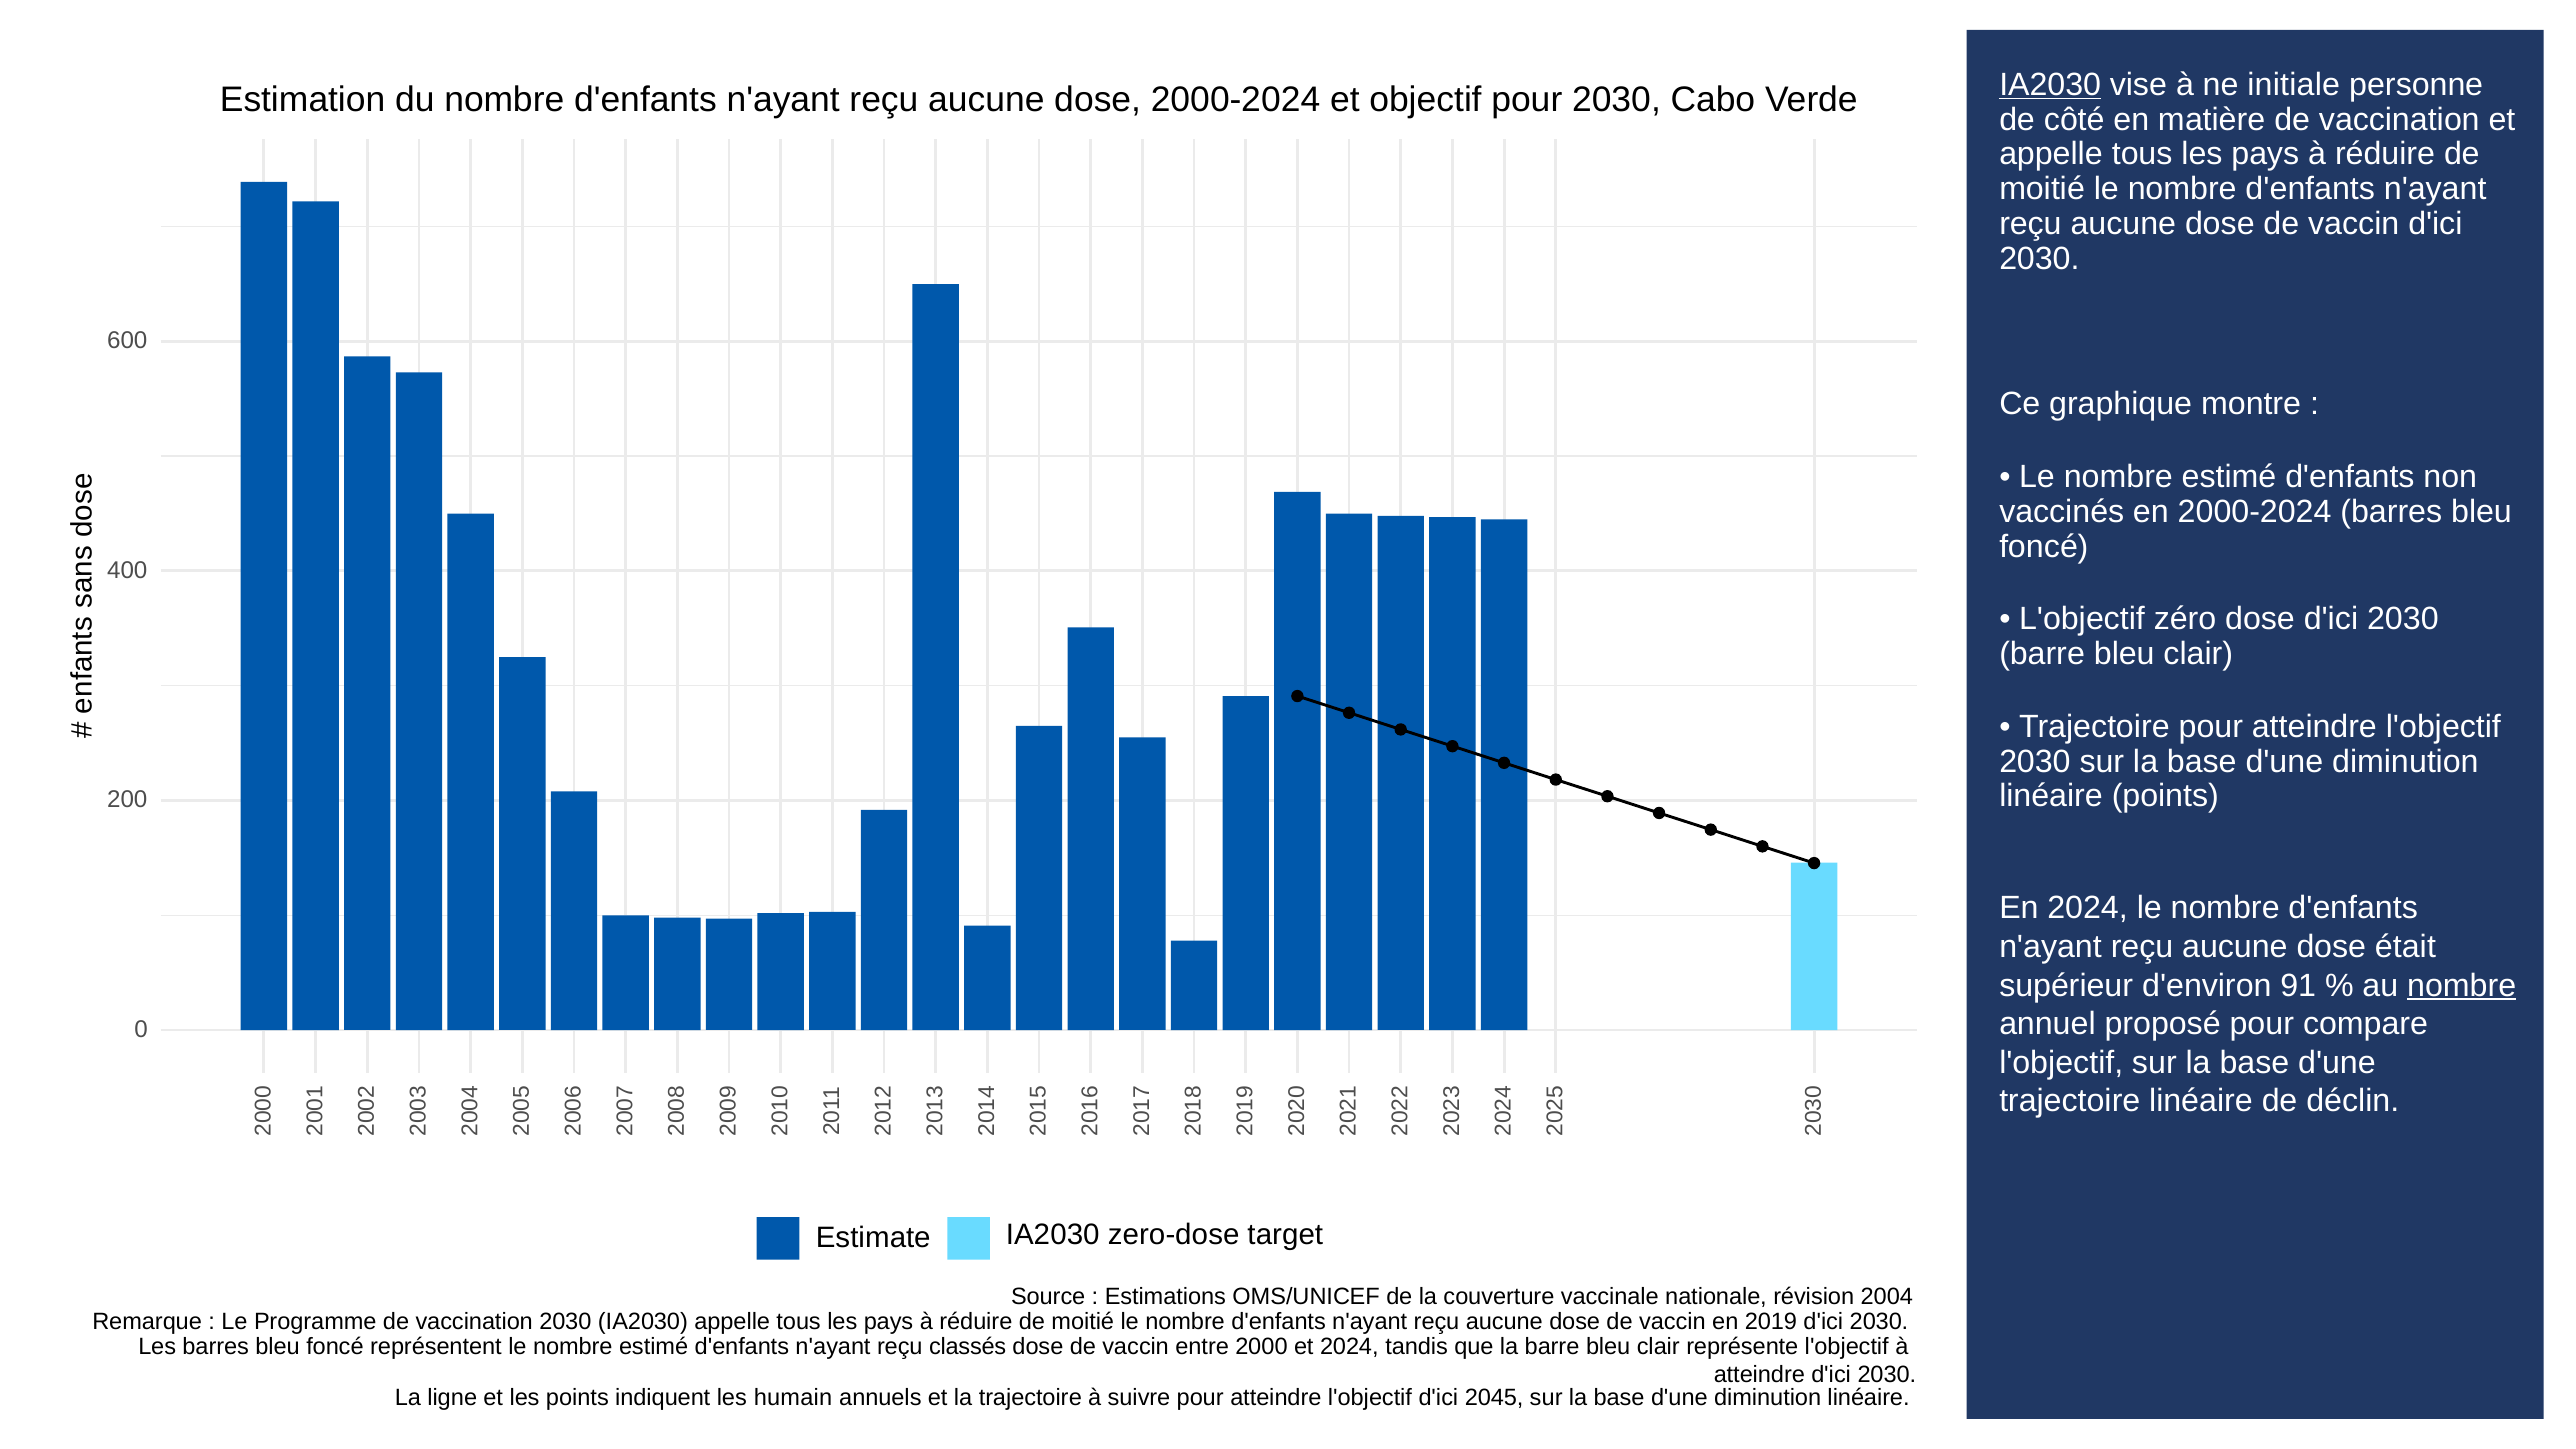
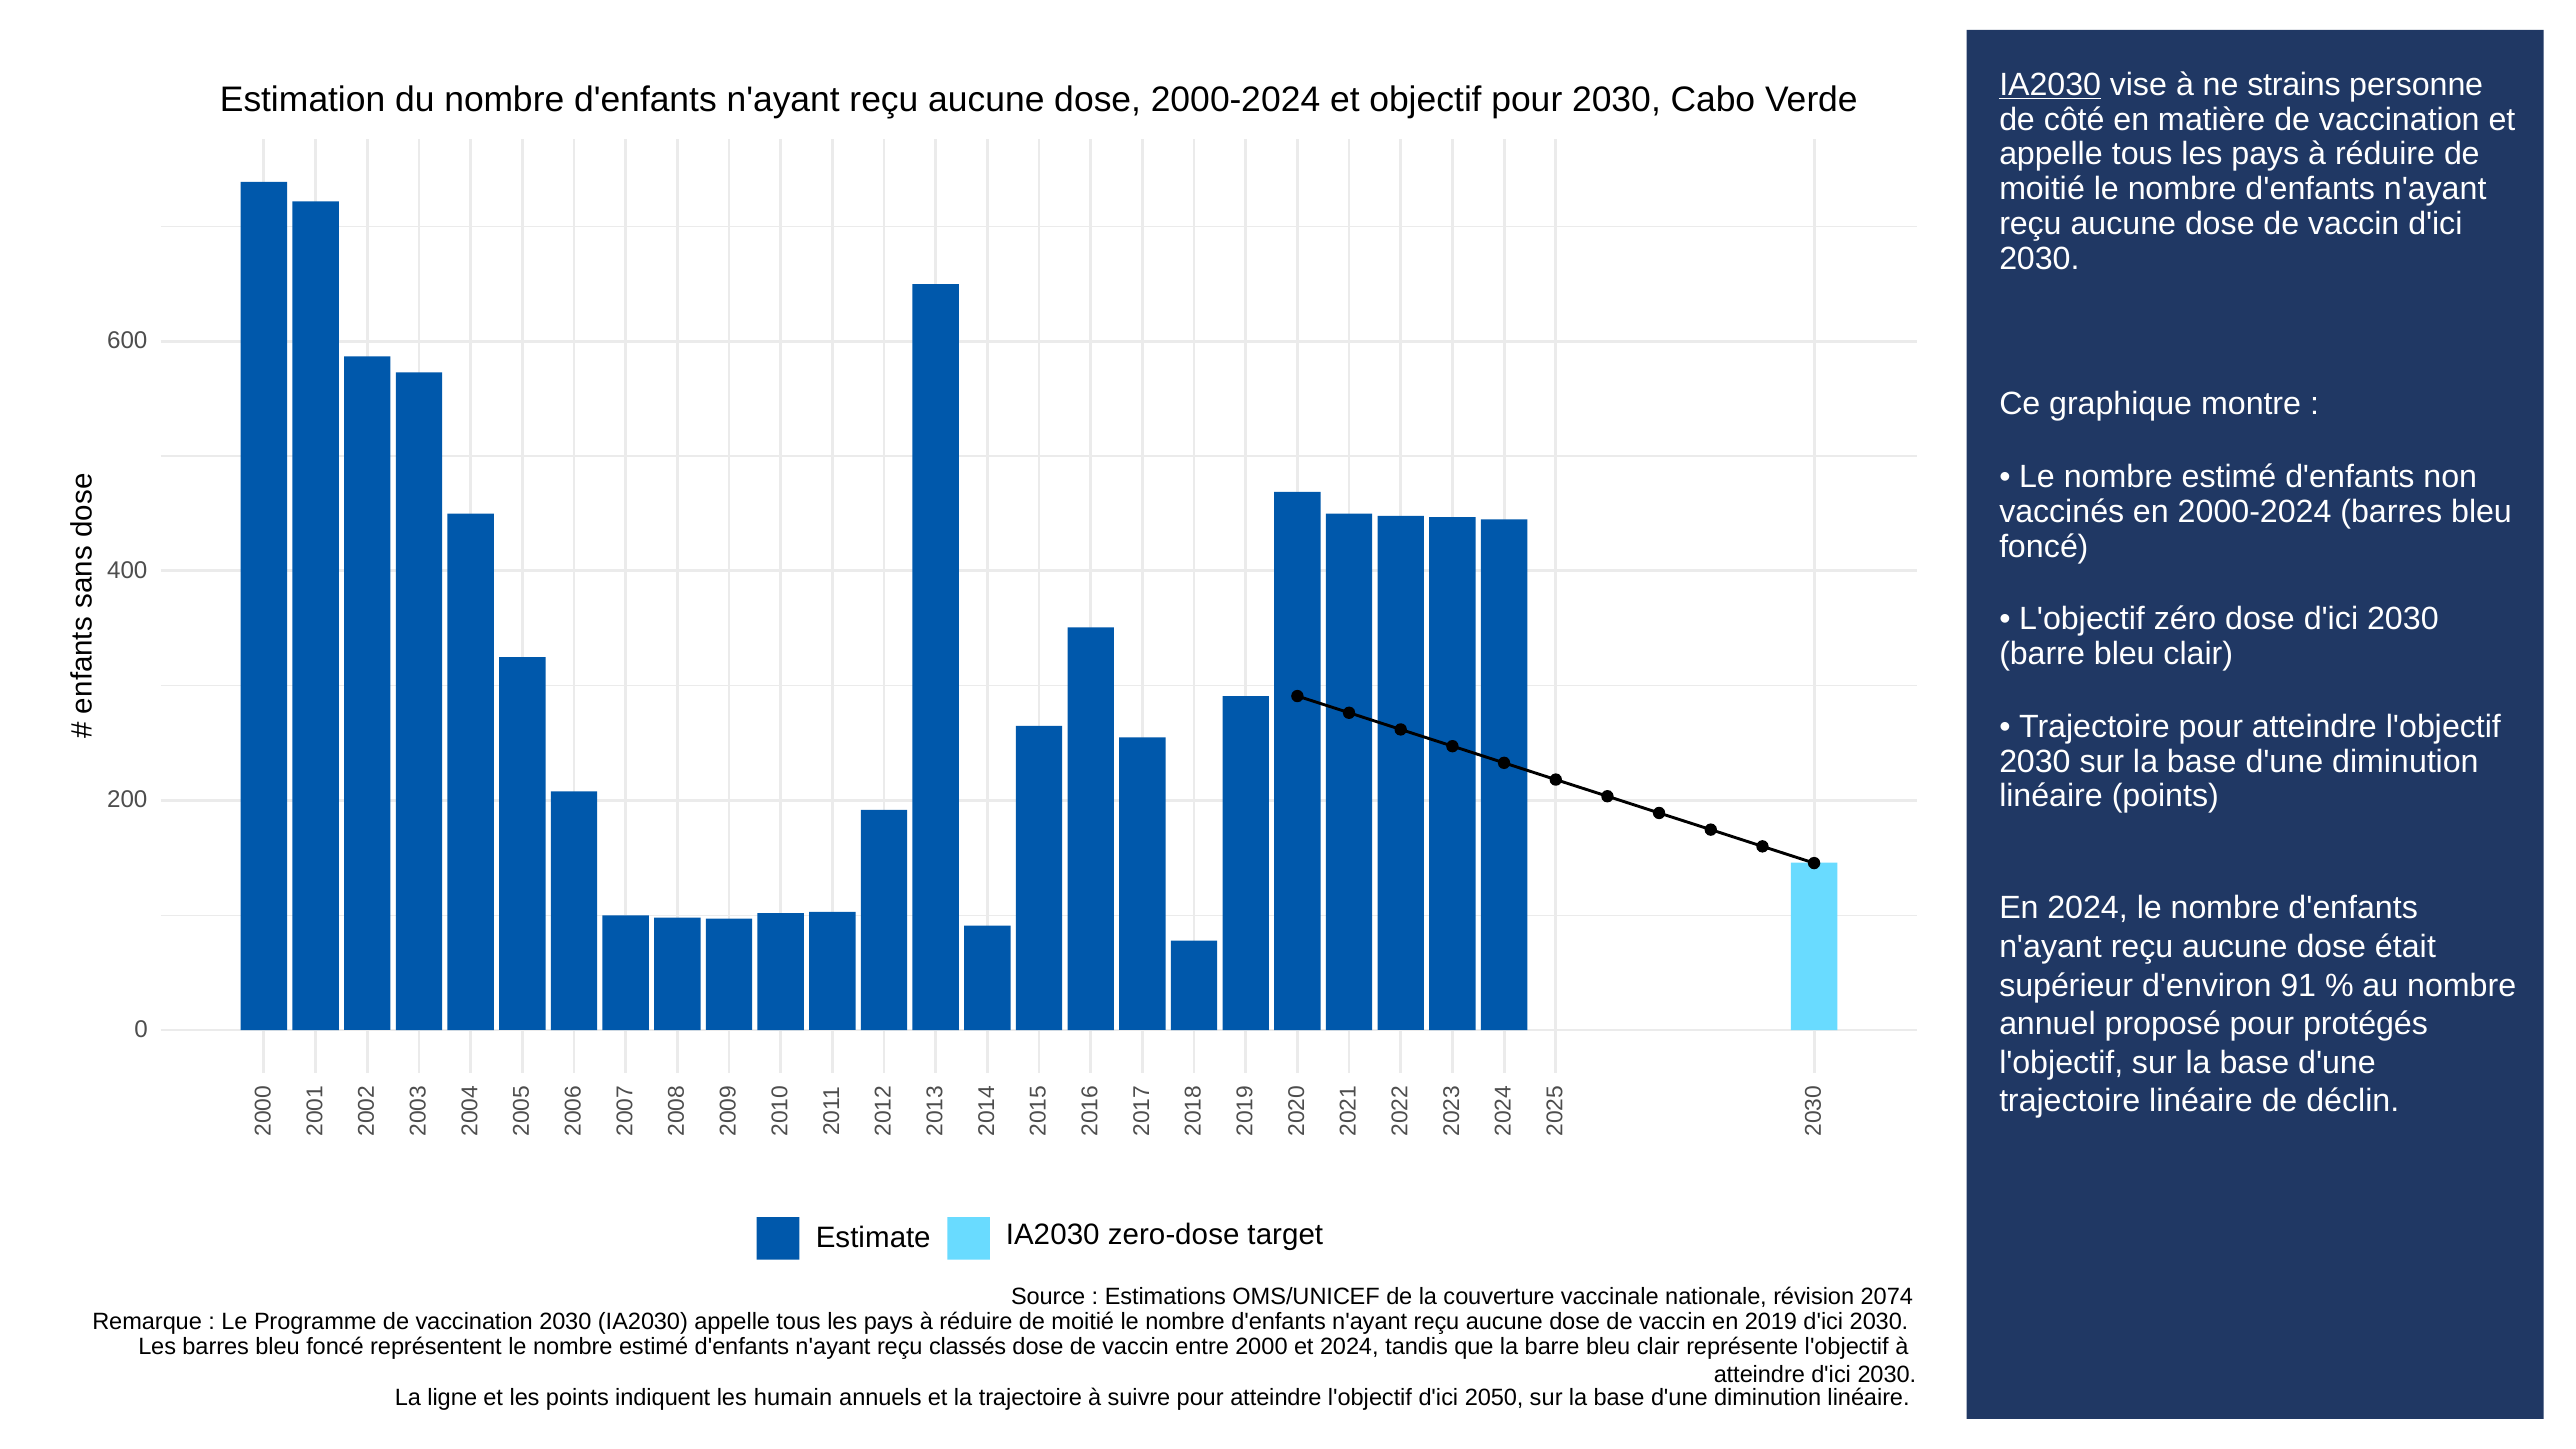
initiale: initiale -> strains
nombre at (2462, 985) underline: present -> none
compare: compare -> protégés
2004: 2004 -> 2074
2045: 2045 -> 2050
